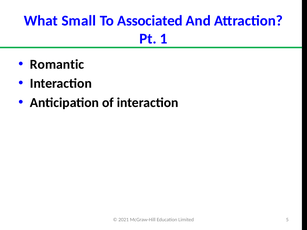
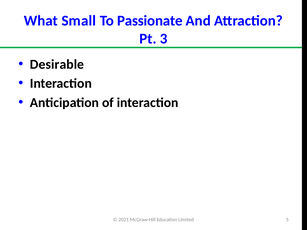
Associated: Associated -> Passionate
1: 1 -> 3
Romantic: Romantic -> Desirable
